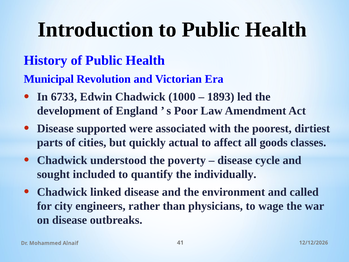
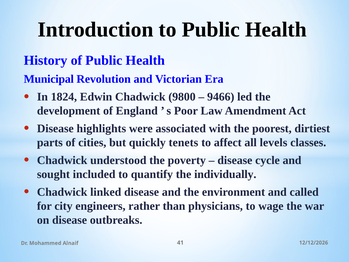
6733: 6733 -> 1824
1000: 1000 -> 9800
1893: 1893 -> 9466
supported: supported -> highlights
actual: actual -> tenets
goods: goods -> levels
